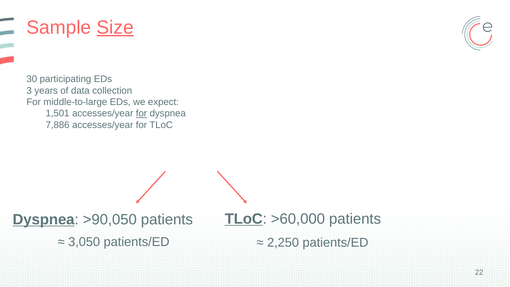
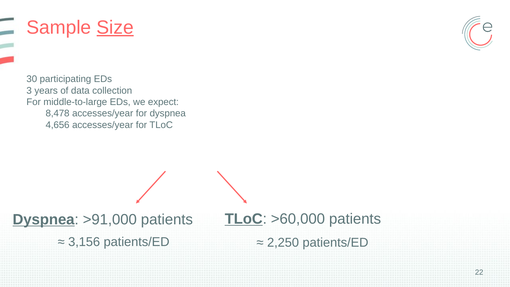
1,501: 1,501 -> 8,478
for at (141, 113) underline: present -> none
7,886: 7,886 -> 4,656
>90,050: >90,050 -> >91,000
3,050: 3,050 -> 3,156
